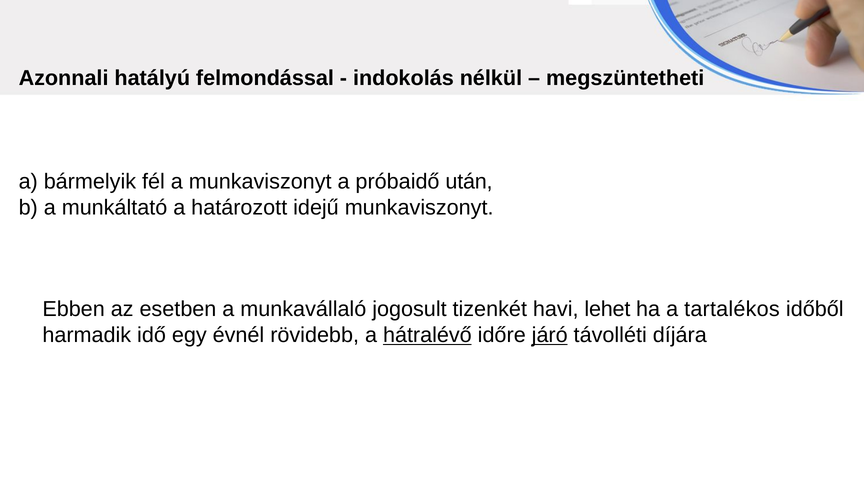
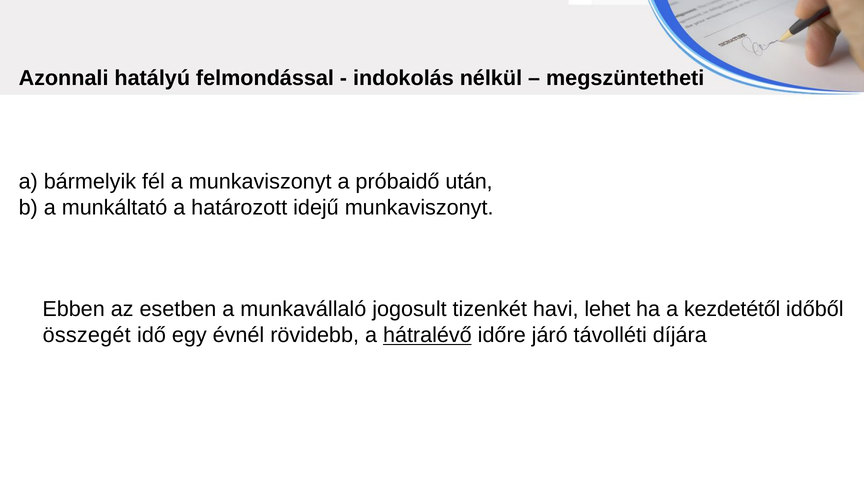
tartalékos: tartalékos -> kezdetétől
harmadik: harmadik -> összegét
járó underline: present -> none
